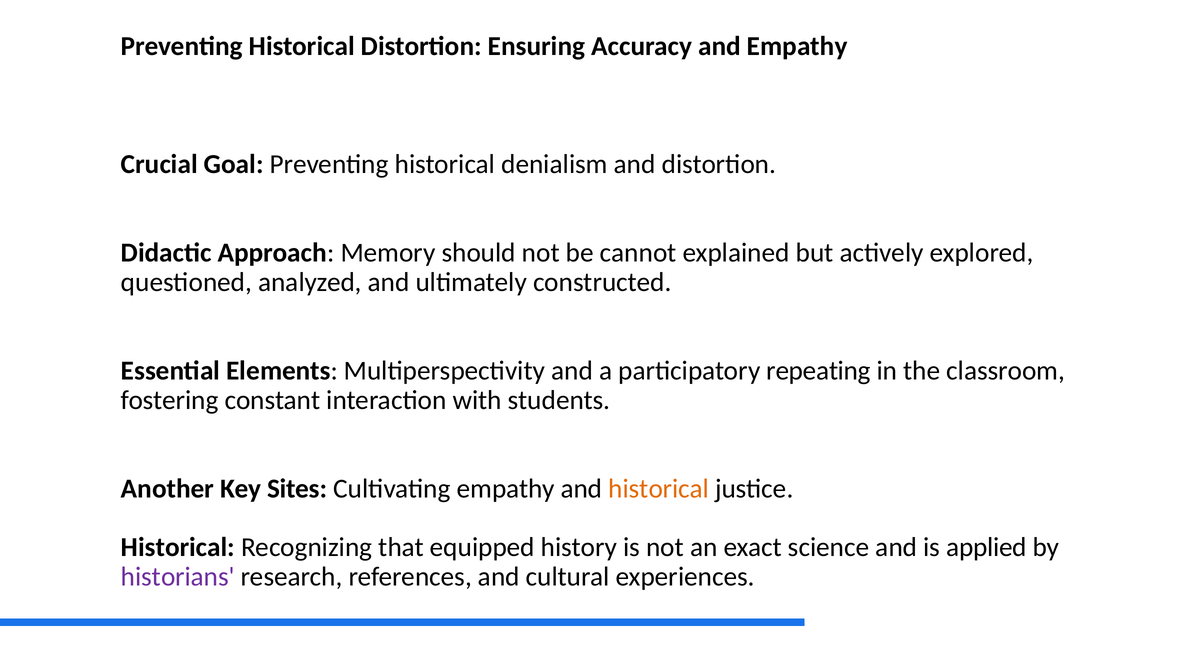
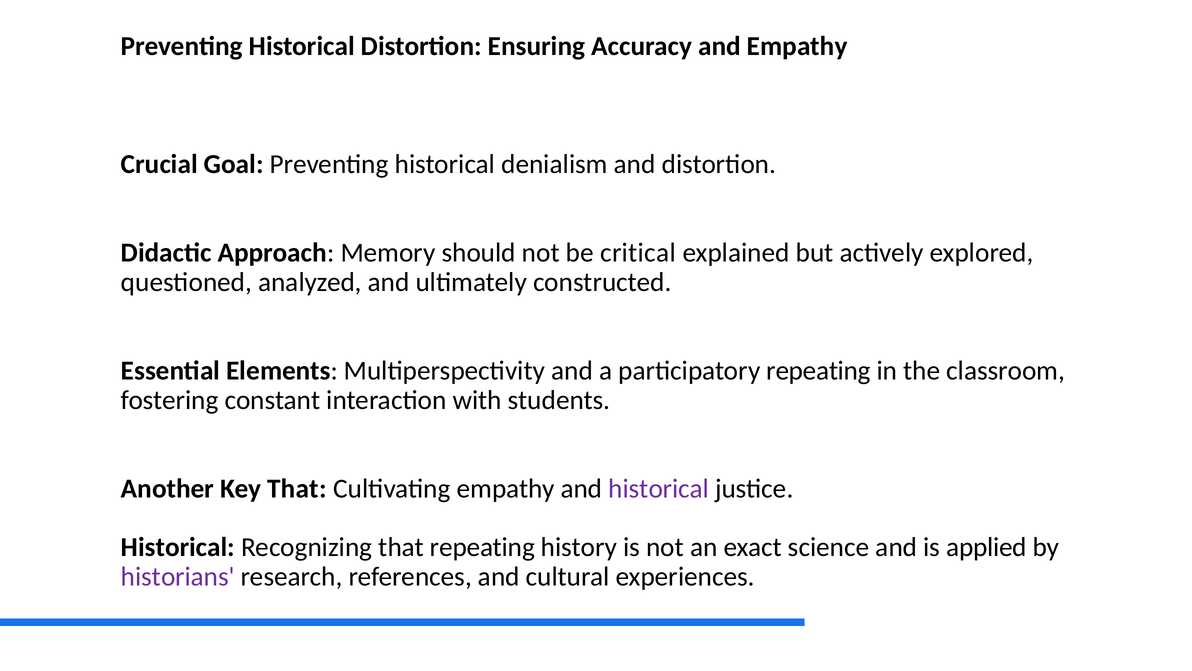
cannot: cannot -> critical
Key Sites: Sites -> That
historical at (659, 488) colour: orange -> purple
that equipped: equipped -> repeating
